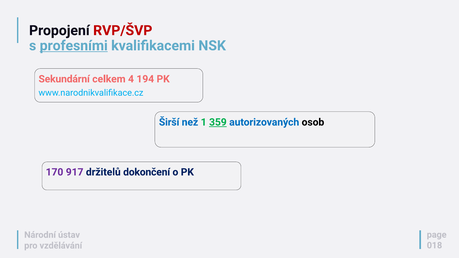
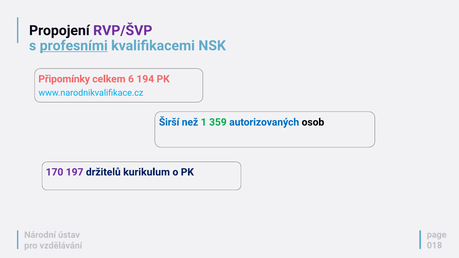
RVP/ŠVP colour: red -> purple
Sekundární: Sekundární -> Připomínky
4: 4 -> 6
359 underline: present -> none
917: 917 -> 197
dokončení: dokončení -> kurikulum
